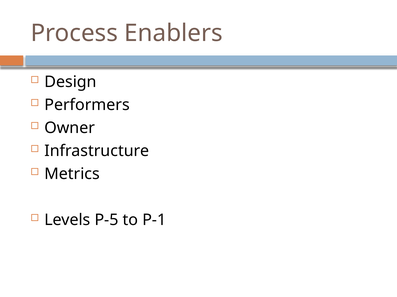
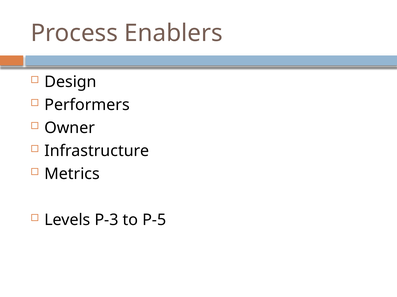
P-5: P-5 -> P-3
P-1: P-1 -> P-5
